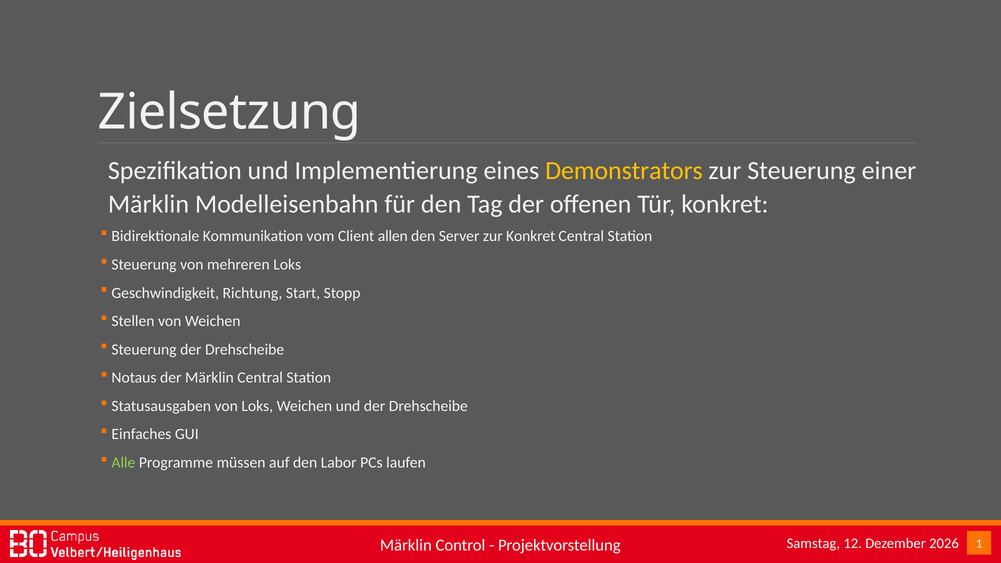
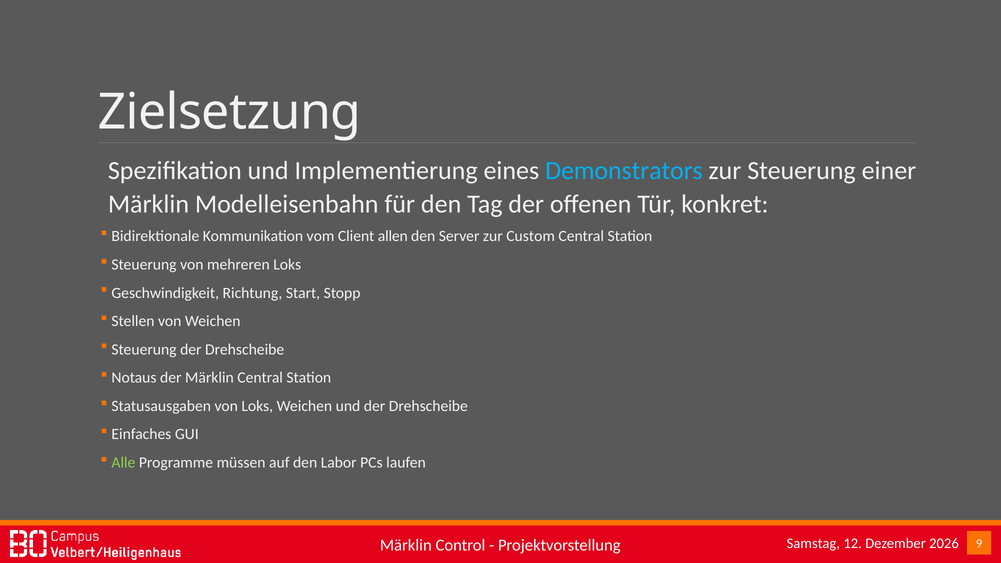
Demonstrators colour: yellow -> light blue
zur Konkret: Konkret -> Custom
1: 1 -> 9
